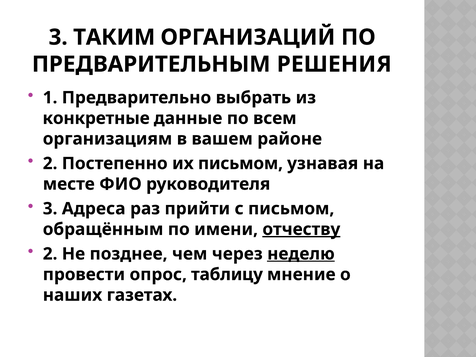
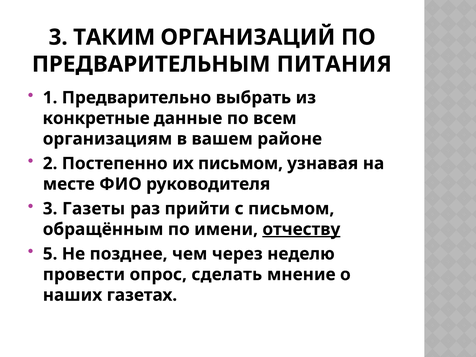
РЕШЕНИЯ: РЕШЕНИЯ -> ПИТАНИЯ
Адреса: Адреса -> Газеты
2 at (50, 254): 2 -> 5
неделю underline: present -> none
таблицу: таблицу -> сделать
